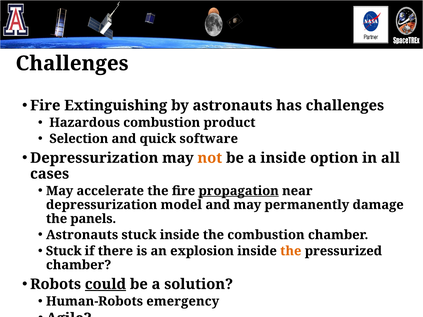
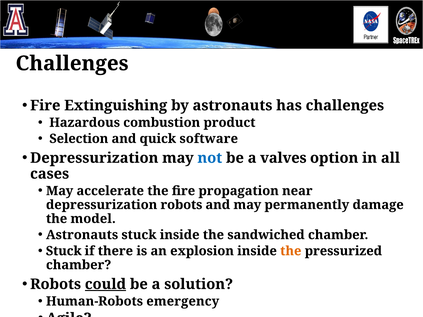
not colour: orange -> blue
a inside: inside -> valves
propagation underline: present -> none
depressurization model: model -> robots
panels: panels -> model
the combustion: combustion -> sandwiched
